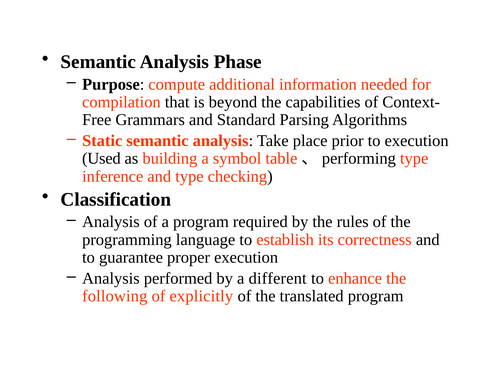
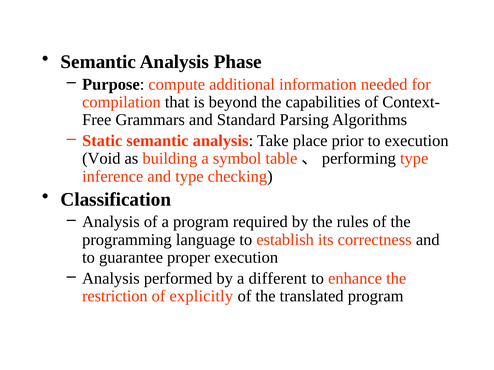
Used: Used -> Void
following: following -> restriction
